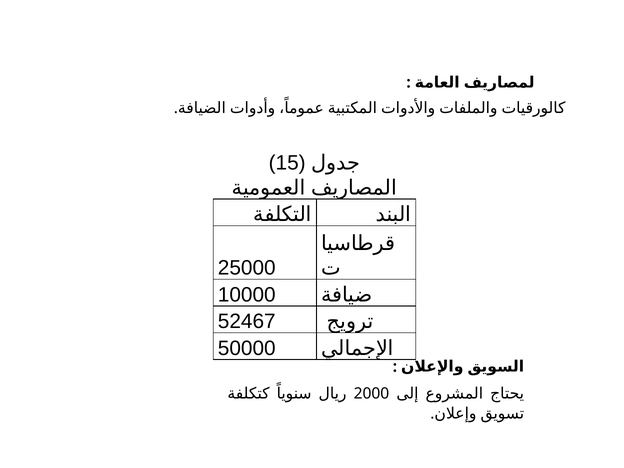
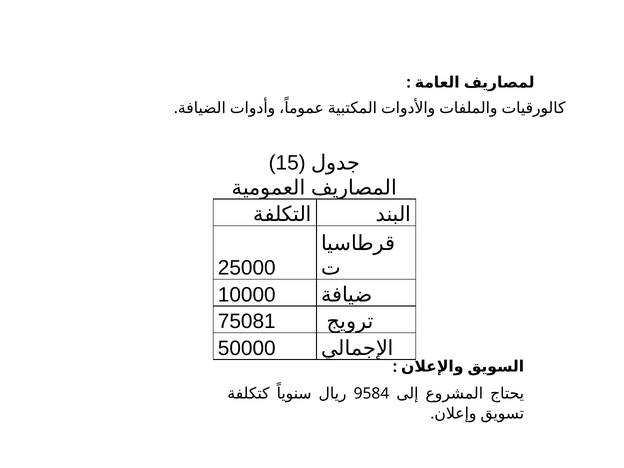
52467: 52467 -> 75081
2000: 2000 -> 9584
